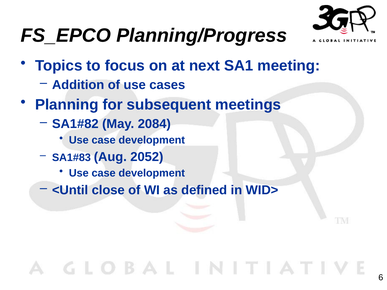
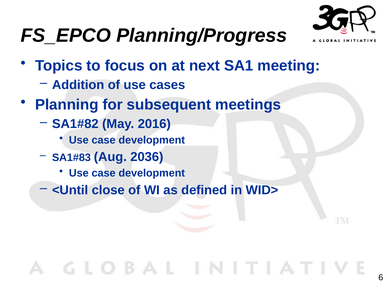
2084: 2084 -> 2016
2052: 2052 -> 2036
